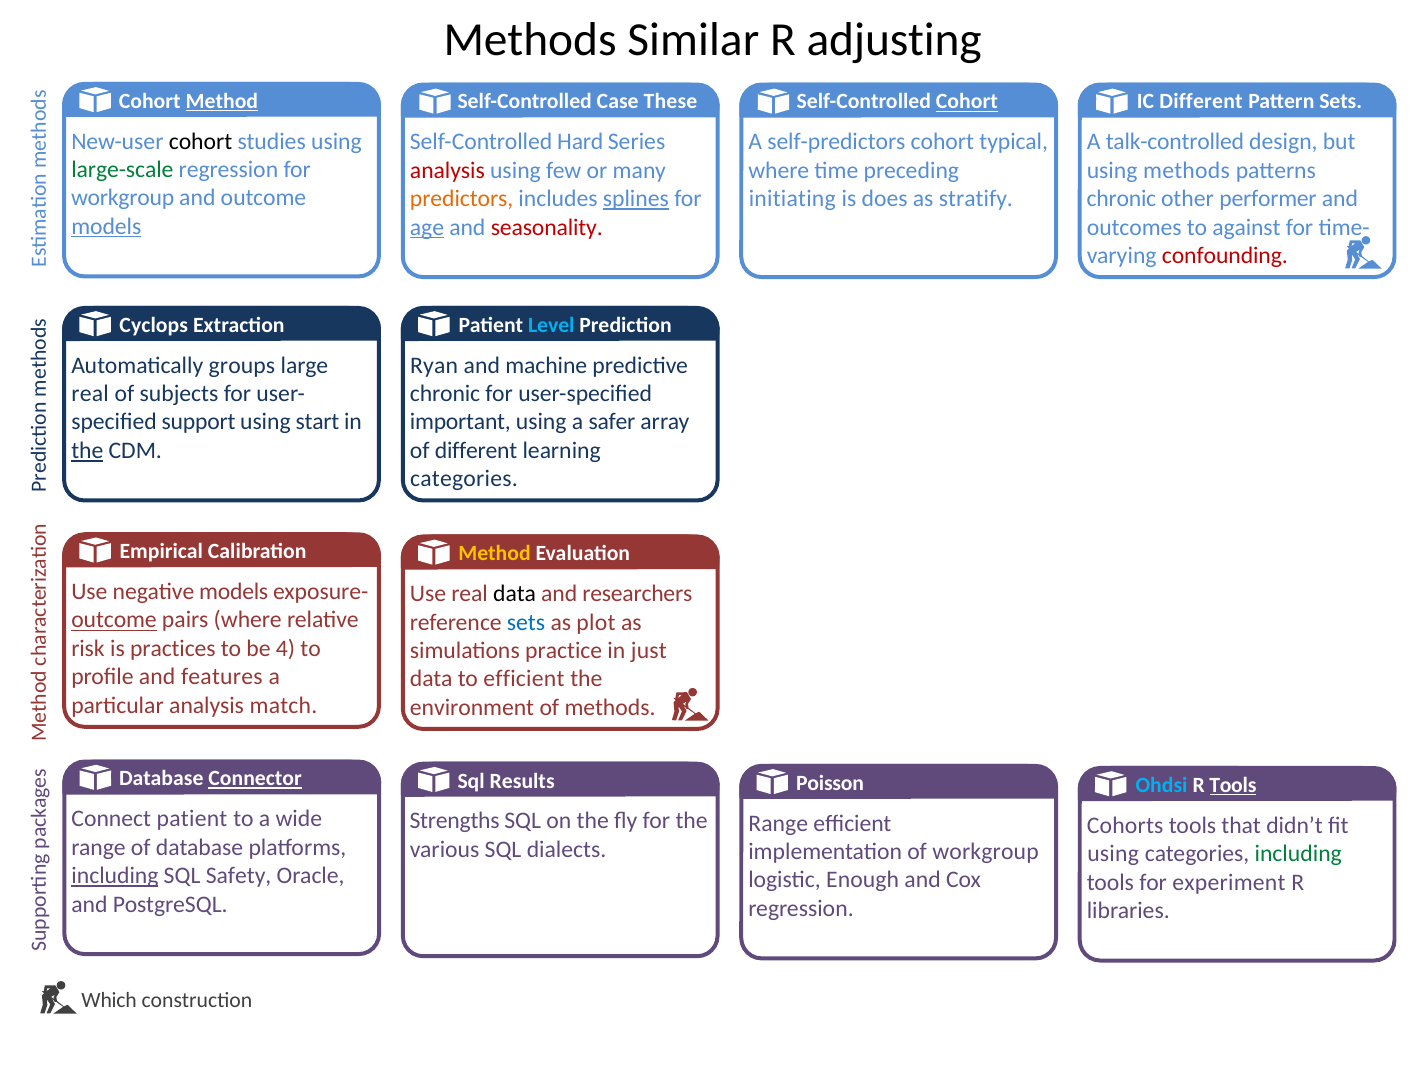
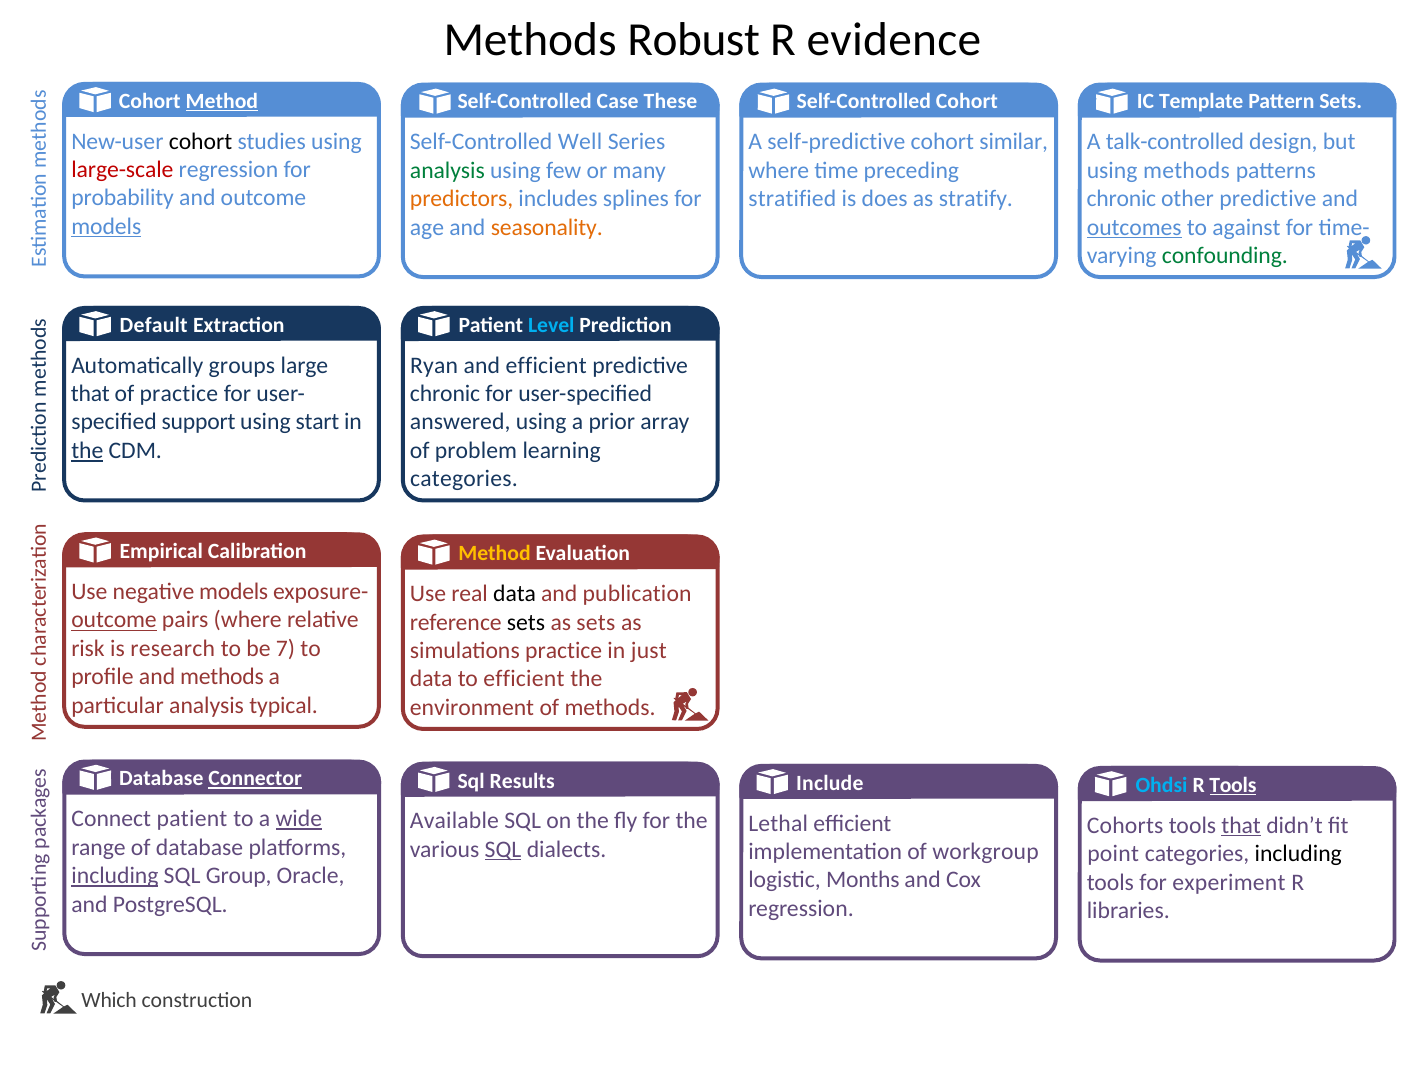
Similar: Similar -> Robust
adjusting: adjusting -> evidence
Cohort at (967, 102) underline: present -> none
IC Different: Different -> Template
Hard: Hard -> Well
self-predictors: self-predictors -> self-predictive
typical: typical -> similar
large-scale colour: green -> red
analysis at (447, 170) colour: red -> green
workgroup at (123, 198): workgroup -> probability
splines underline: present -> none
initiating: initiating -> stratified
other performer: performer -> predictive
age underline: present -> none
seasonality colour: red -> orange
outcomes underline: none -> present
confounding colour: red -> green
Cyclops: Cyclops -> Default
and machine: machine -> efficient
real at (90, 394): real -> that
of subjects: subjects -> practice
important: important -> answered
safer: safer -> prior
of different: different -> problem
researchers: researchers -> publication
sets at (526, 622) colour: blue -> black
plot at (596, 622): plot -> sets
practices: practices -> research
4: 4 -> 7
and features: features -> methods
match: match -> typical
Poisson: Poisson -> Include
wide underline: none -> present
Strengths: Strengths -> Available
Range at (778, 823): Range -> Lethal
that at (1241, 825) underline: none -> present
SQL at (503, 849) underline: none -> present
using at (1113, 853): using -> point
including at (1298, 853) colour: green -> black
Safety: Safety -> Group
Enough: Enough -> Months
